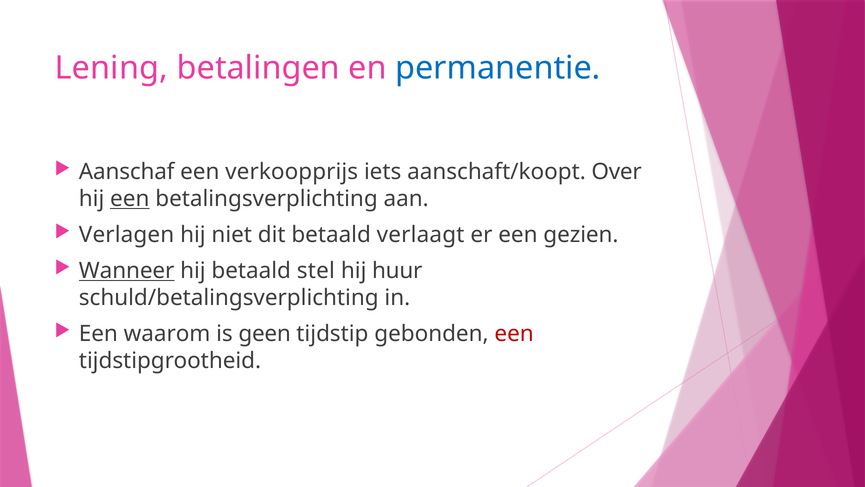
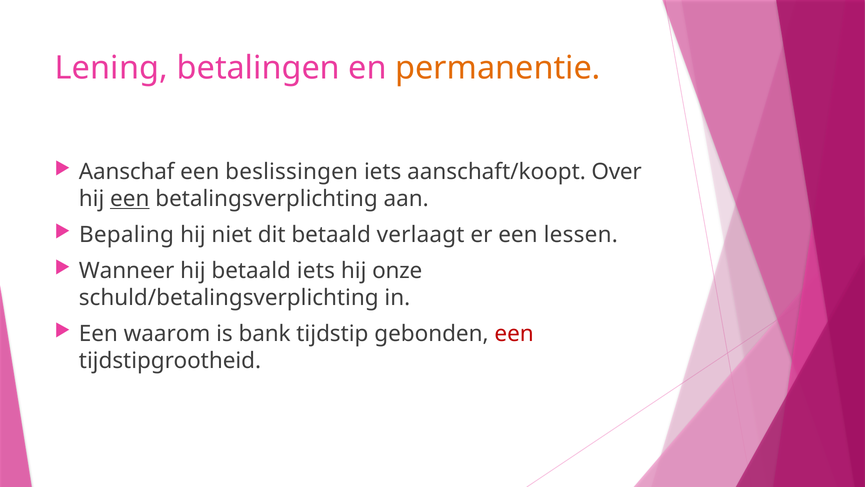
permanentie colour: blue -> orange
verkoopprijs: verkoopprijs -> beslissingen
Verlagen: Verlagen -> Bepaling
gezien: gezien -> lessen
Wanneer underline: present -> none
betaald stel: stel -> iets
huur: huur -> onze
geen: geen -> bank
